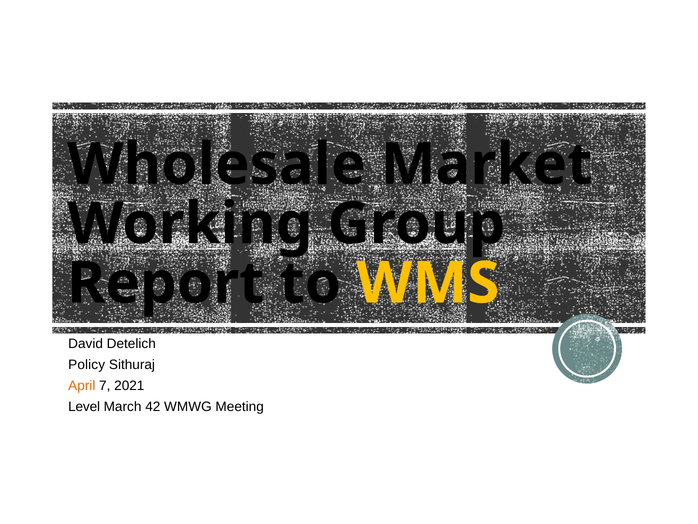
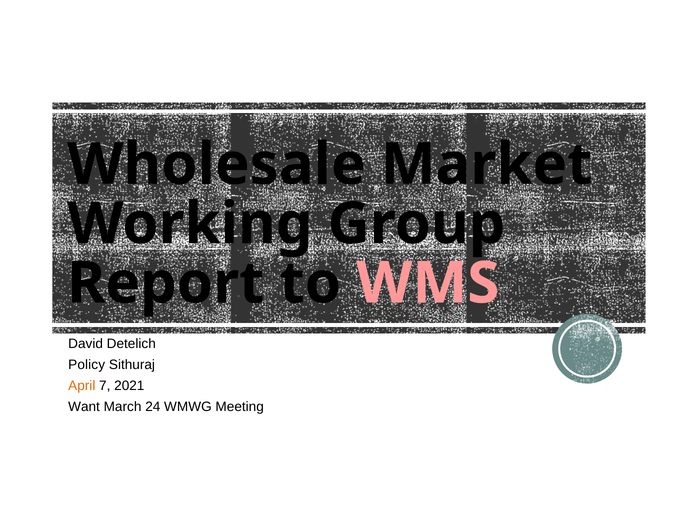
WMS colour: yellow -> pink
Level: Level -> Want
42: 42 -> 24
